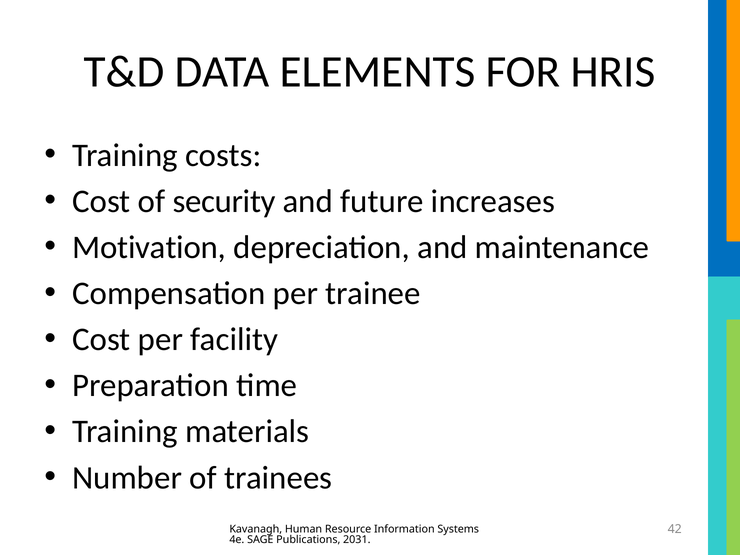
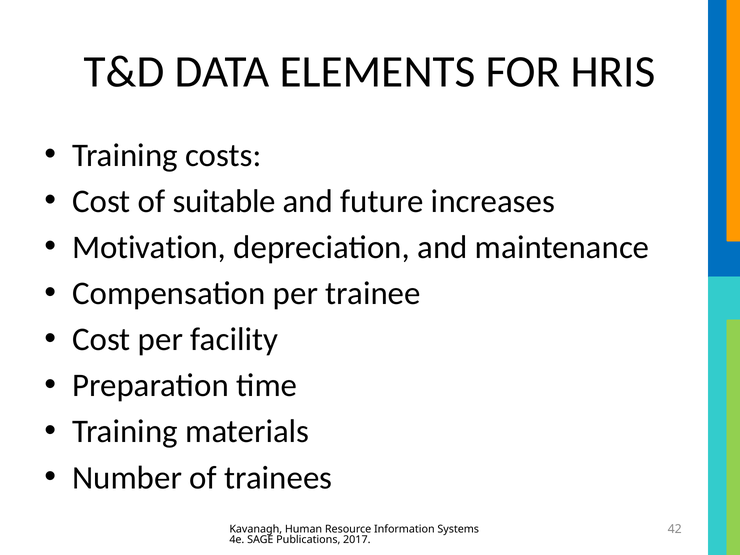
security: security -> suitable
2031: 2031 -> 2017
